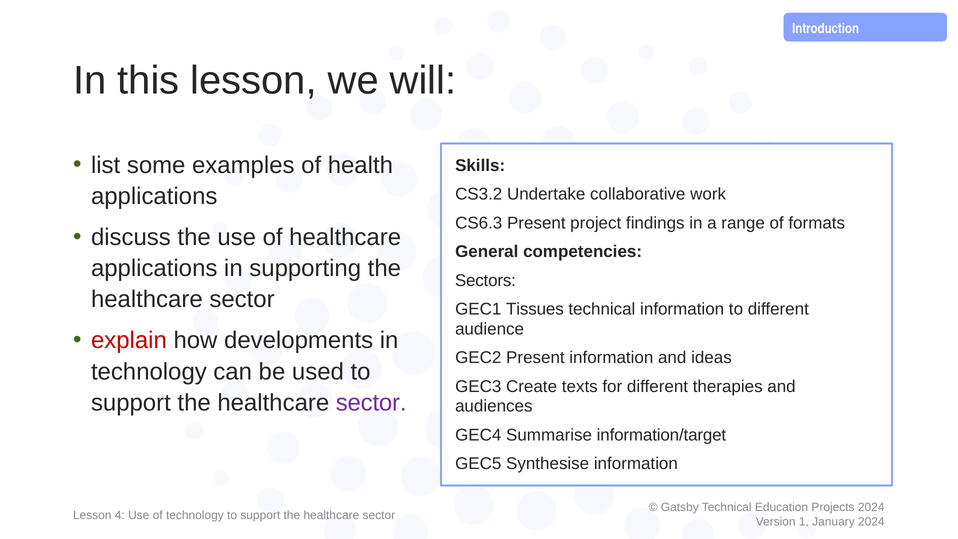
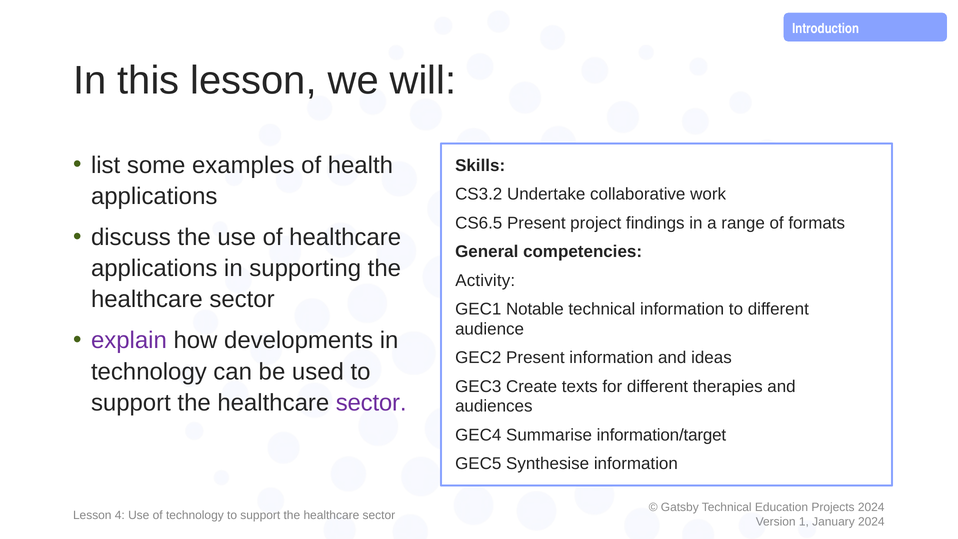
CS6.3: CS6.3 -> CS6.5
Sectors: Sectors -> Activity
Tissues: Tissues -> Notable
explain colour: red -> purple
